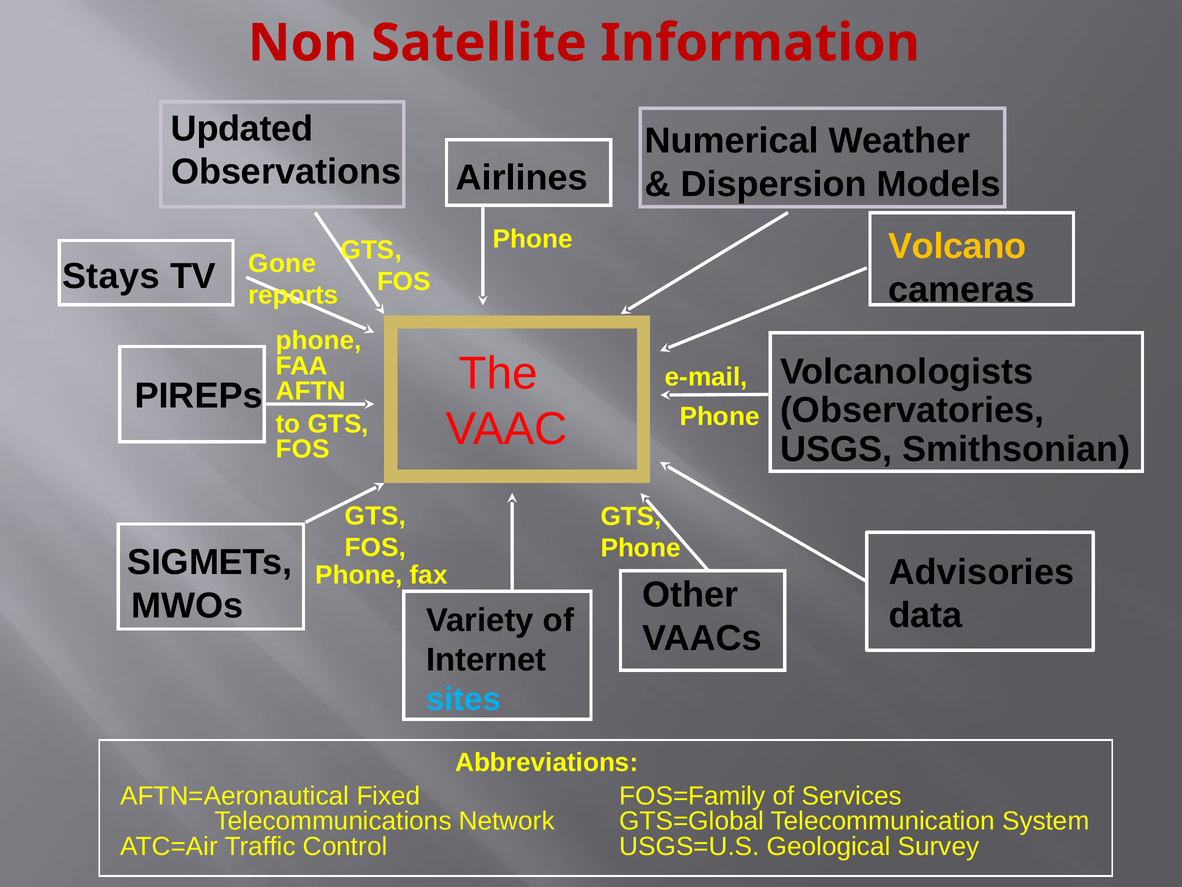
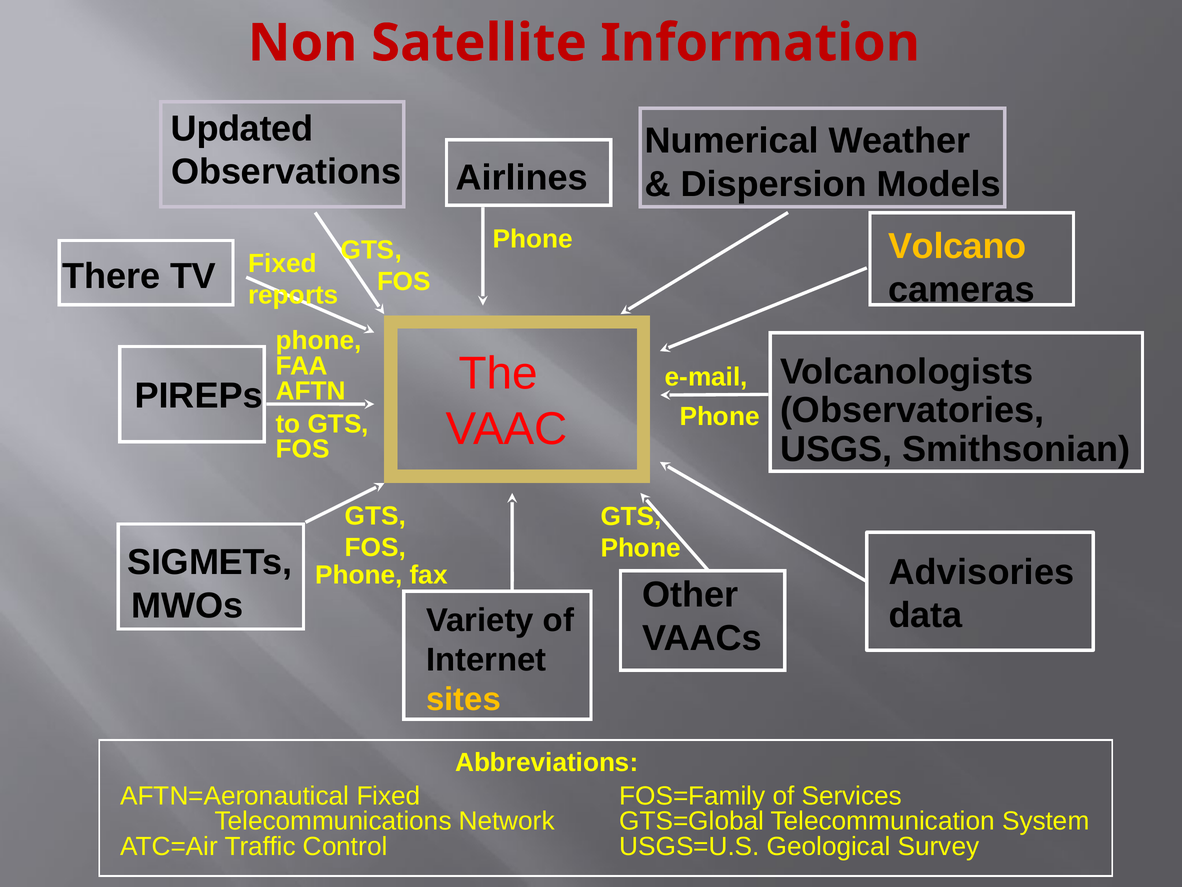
Gone at (282, 264): Gone -> Fixed
Stays: Stays -> There
sites colour: light blue -> yellow
